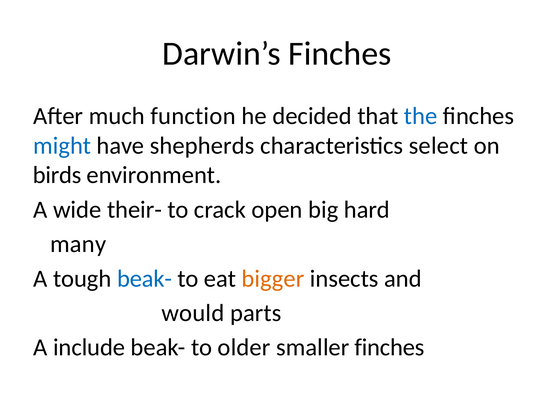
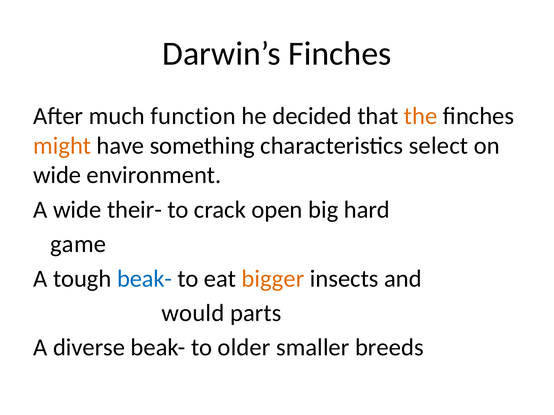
the colour: blue -> orange
might colour: blue -> orange
shepherds: shepherds -> something
birds at (57, 175): birds -> wide
many: many -> game
include: include -> diverse
smaller finches: finches -> breeds
